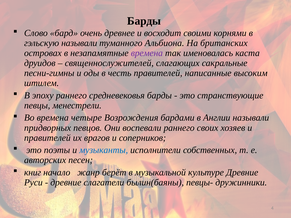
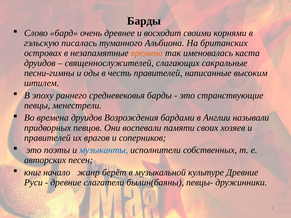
гэльскую называли: называли -> писалась
времена at (147, 53) colour: purple -> orange
времена четыре: четыре -> друидов
воспевали раннего: раннего -> памяти
